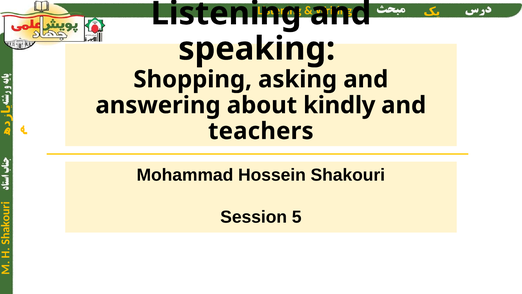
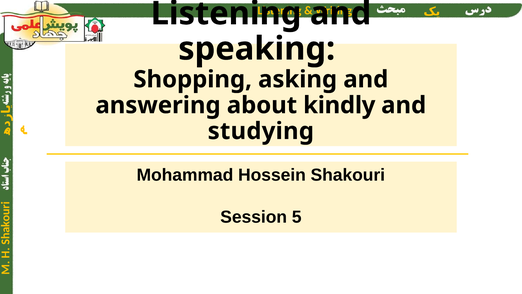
teachers: teachers -> studying
